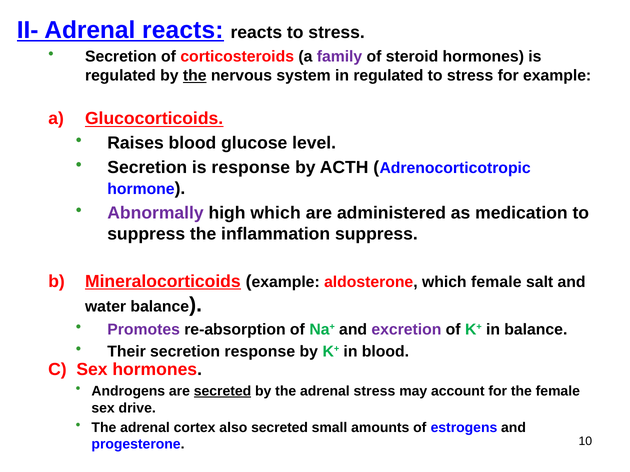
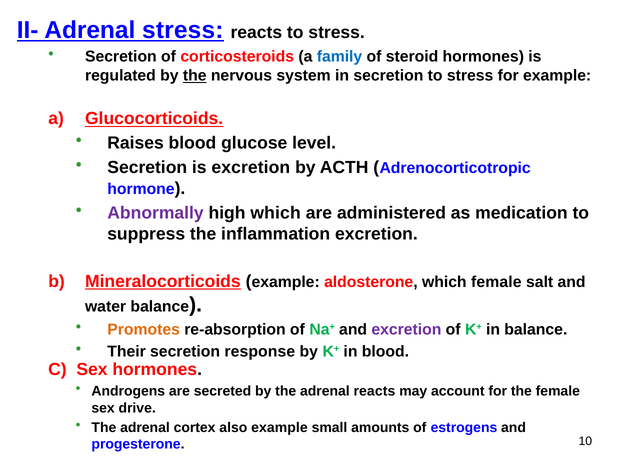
Adrenal reacts: reacts -> stress
family colour: purple -> blue
in regulated: regulated -> secretion
is response: response -> excretion
inflammation suppress: suppress -> excretion
Promotes colour: purple -> orange
secreted at (223, 392) underline: present -> none
adrenal stress: stress -> reacts
also secreted: secreted -> example
